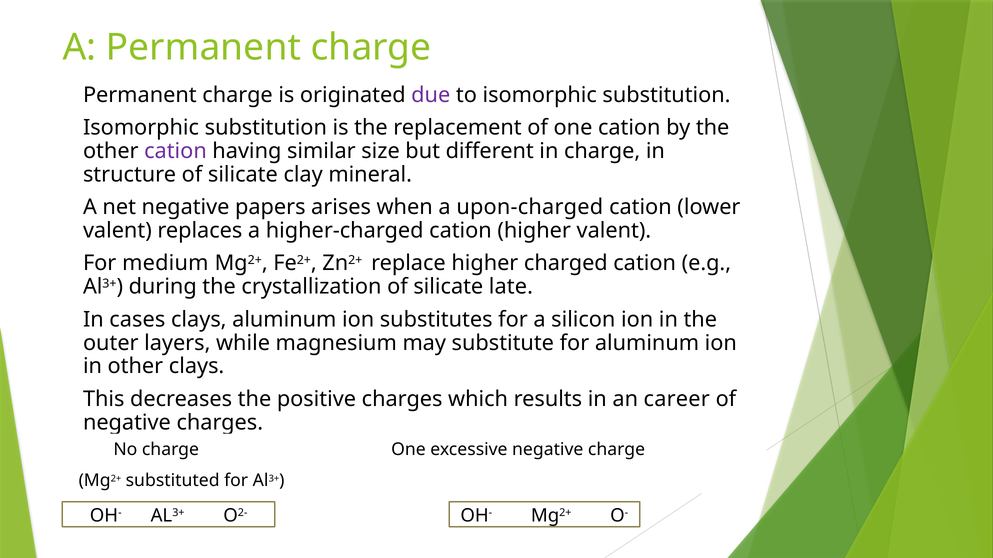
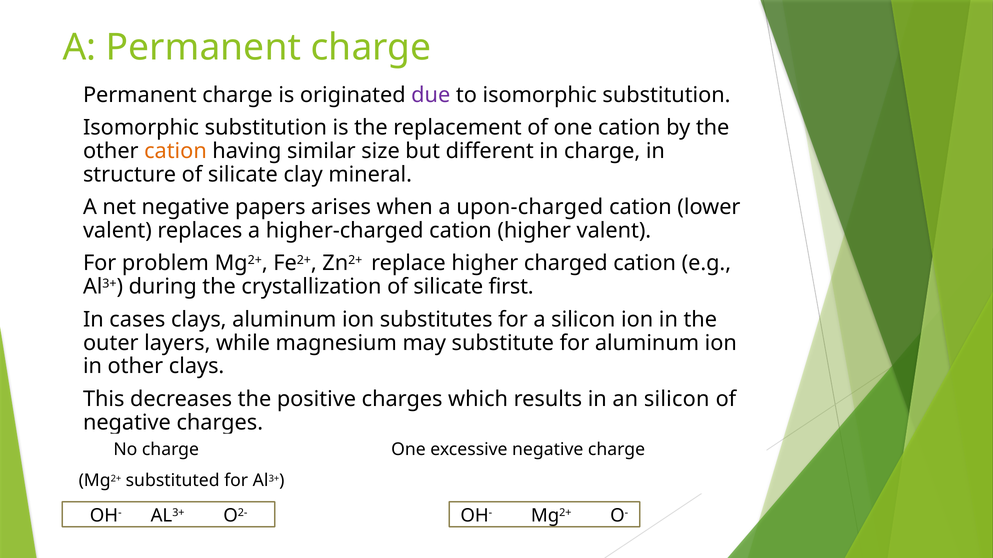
cation at (175, 151) colour: purple -> orange
medium: medium -> problem
late: late -> first
an career: career -> silicon
